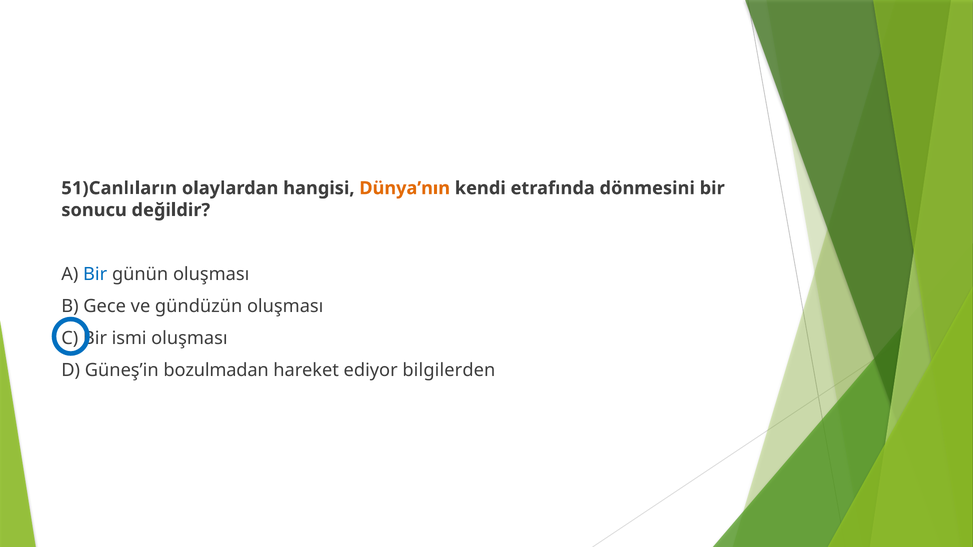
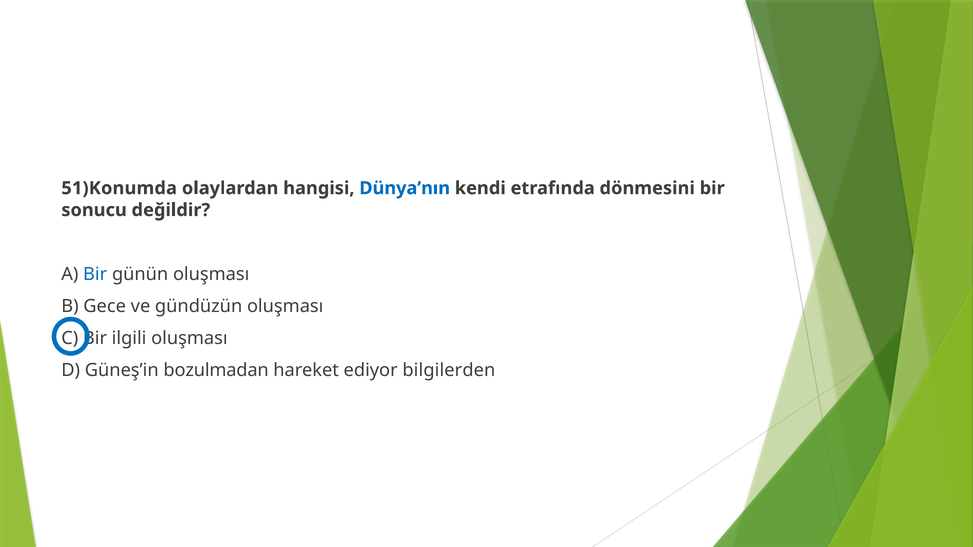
51)Canlıların: 51)Canlıların -> 51)Konumda
Dünya’nın colour: orange -> blue
ismi: ismi -> ilgili
